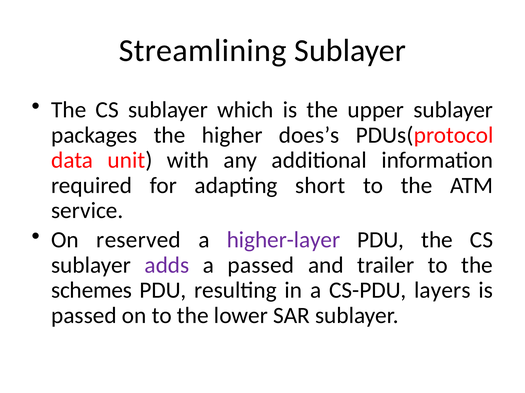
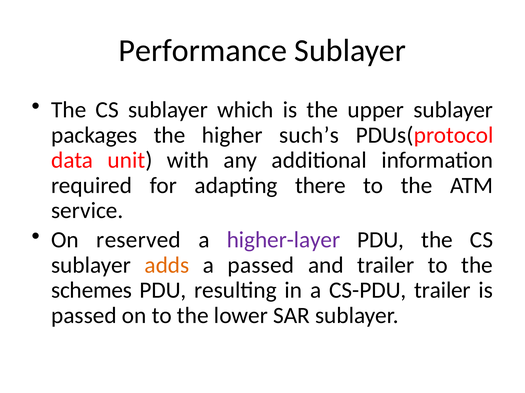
Streamlining: Streamlining -> Performance
does’s: does’s -> such’s
short: short -> there
adds colour: purple -> orange
CS-PDU layers: layers -> trailer
